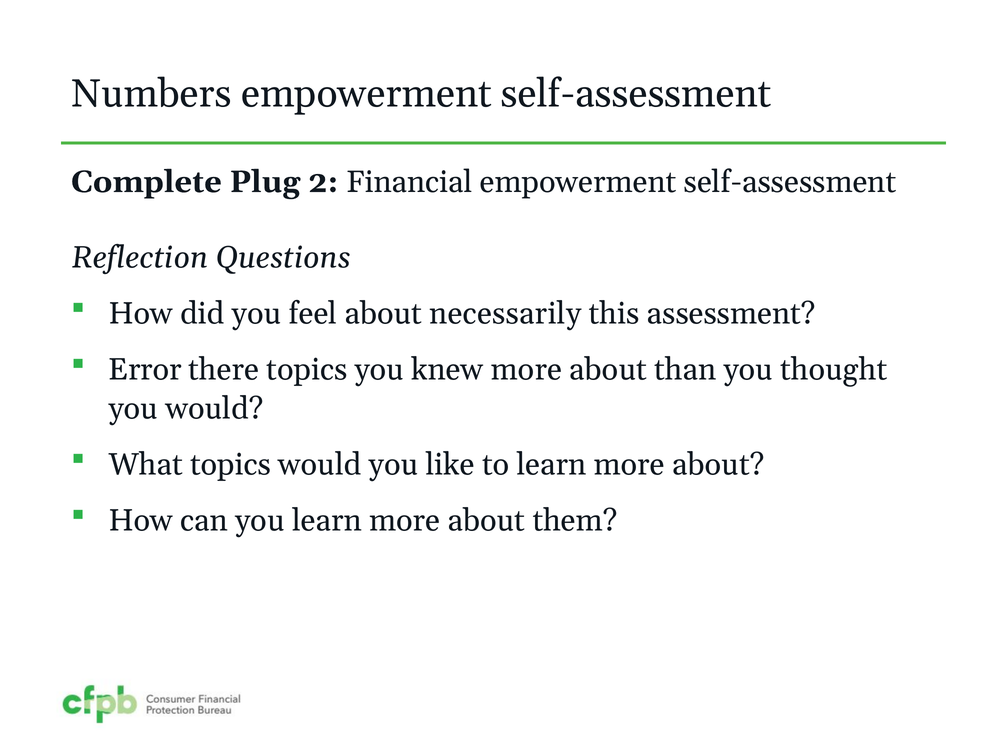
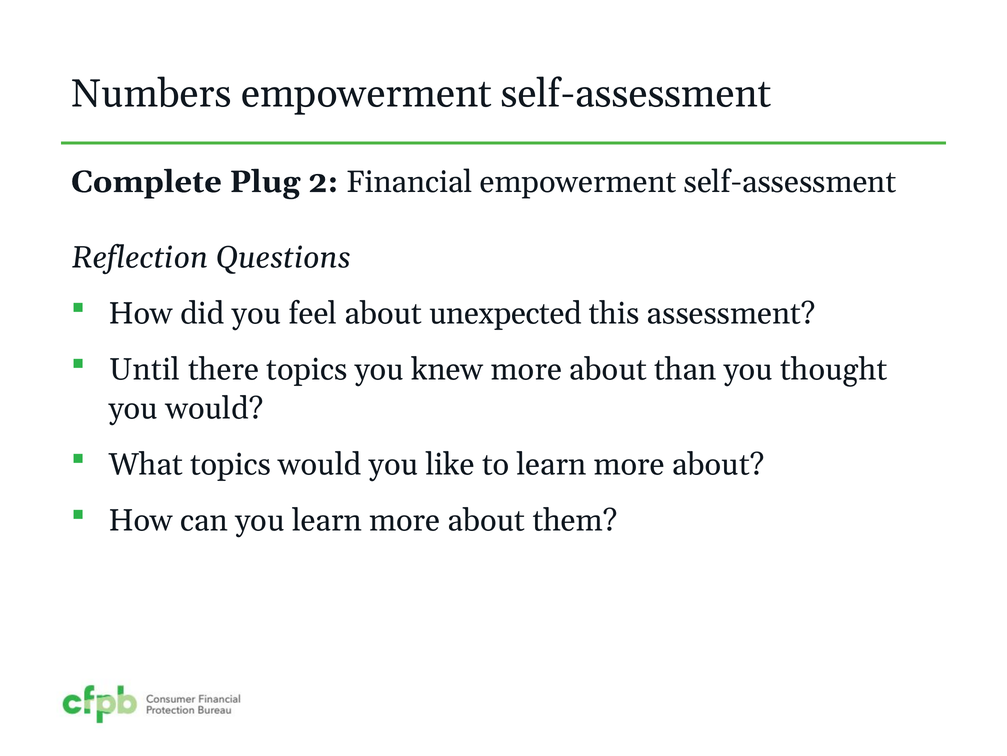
necessarily: necessarily -> unexpected
Error: Error -> Until
